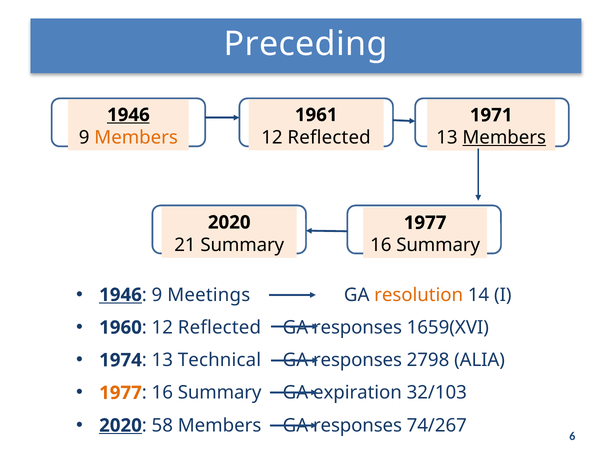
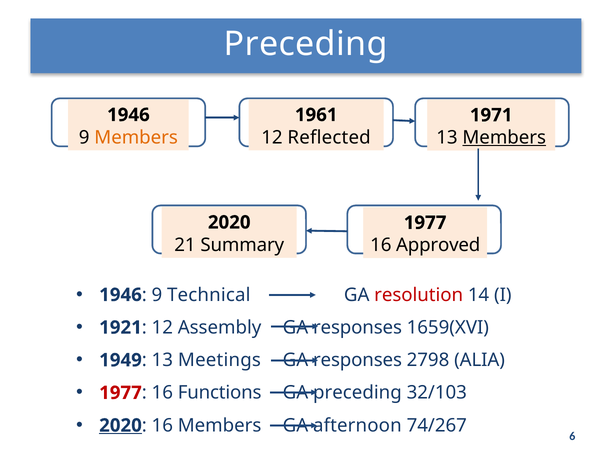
1946 at (128, 115) underline: present -> none
Summary at (438, 245): Summary -> Approved
1946 at (121, 295) underline: present -> none
Meetings: Meetings -> Technical
resolution colour: orange -> red
1960: 1960 -> 1921
Reflected at (219, 328): Reflected -> Assembly
1974: 1974 -> 1949
Technical: Technical -> Meetings
1977 at (121, 393) colour: orange -> red
Summary at (220, 393): Summary -> Functions
GA expiration: expiration -> preceding
58 at (162, 425): 58 -> 16
Members GA responses: responses -> afternoon
